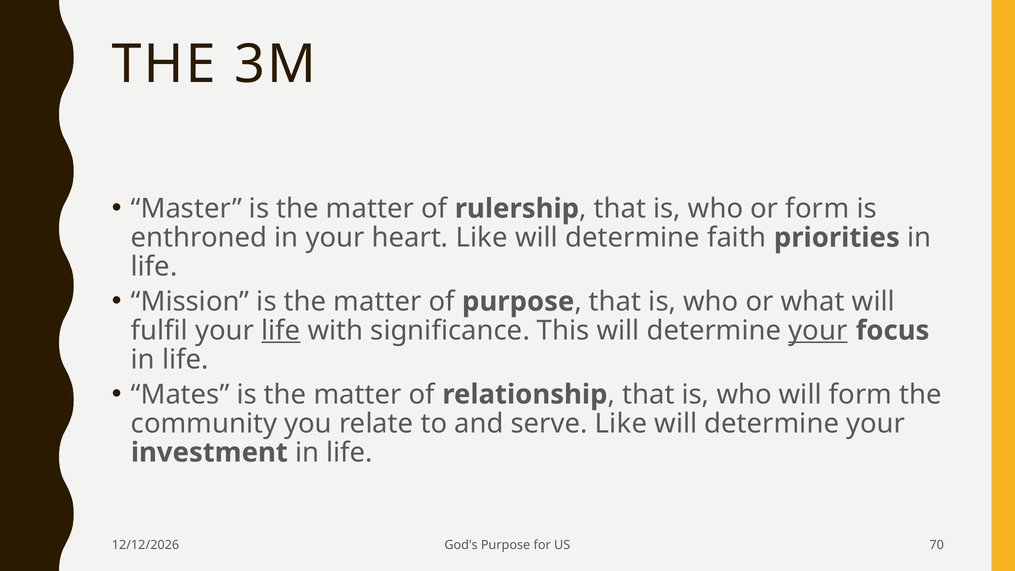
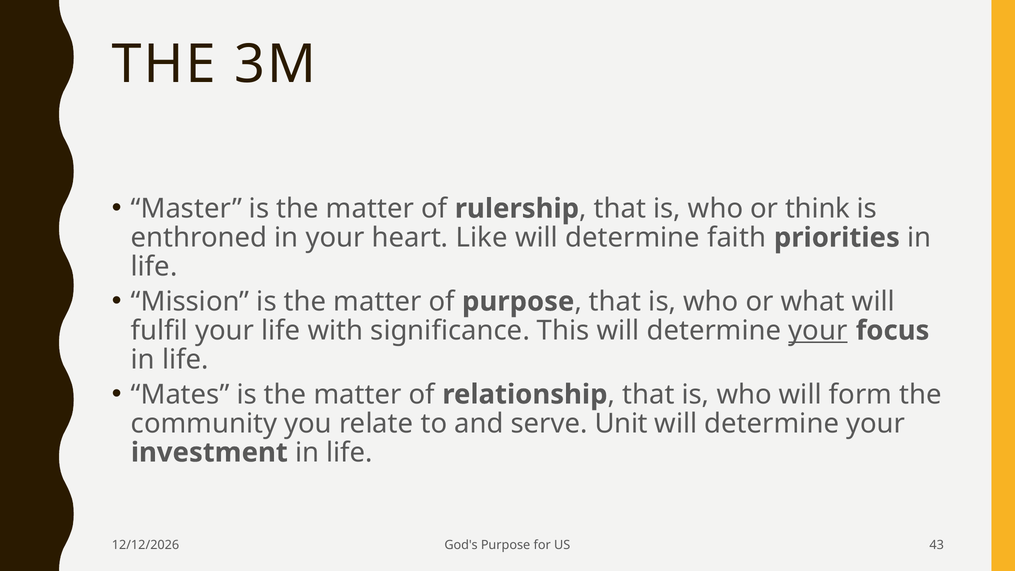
or form: form -> think
life at (281, 331) underline: present -> none
serve Like: Like -> Unit
70: 70 -> 43
